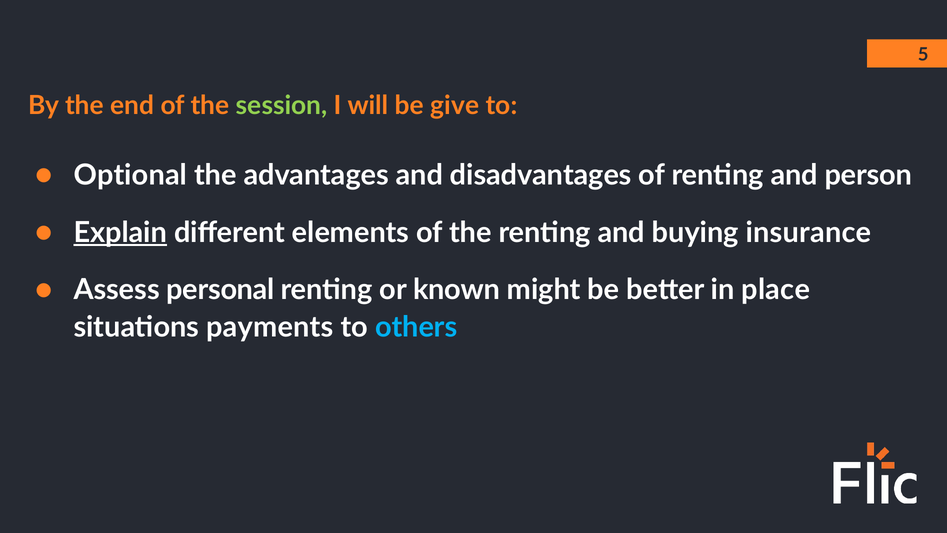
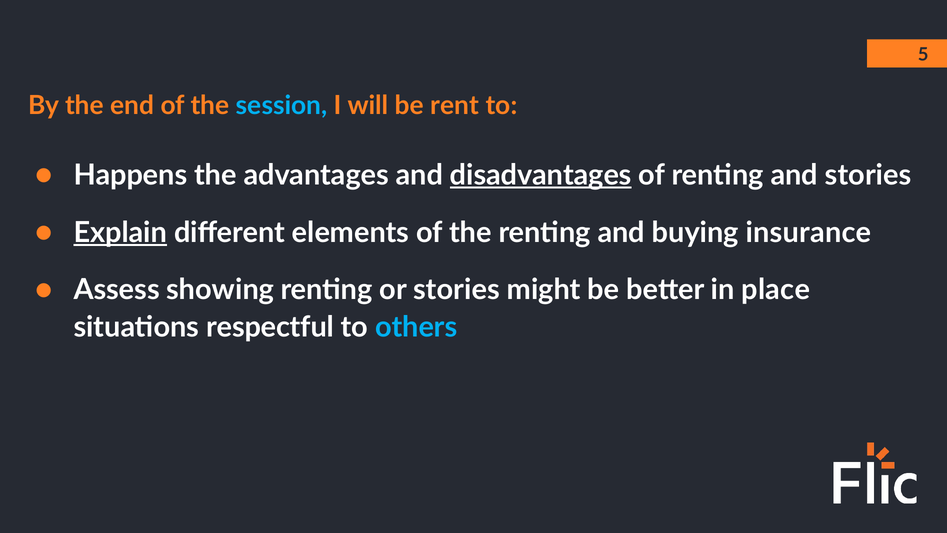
session colour: light green -> light blue
give: give -> rent
Optional: Optional -> Happens
disadvantages underline: none -> present
and person: person -> stories
personal: personal -> showing
or known: known -> stories
payments: payments -> respectful
